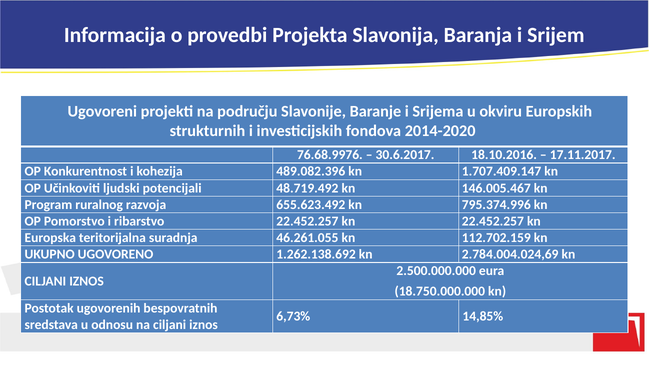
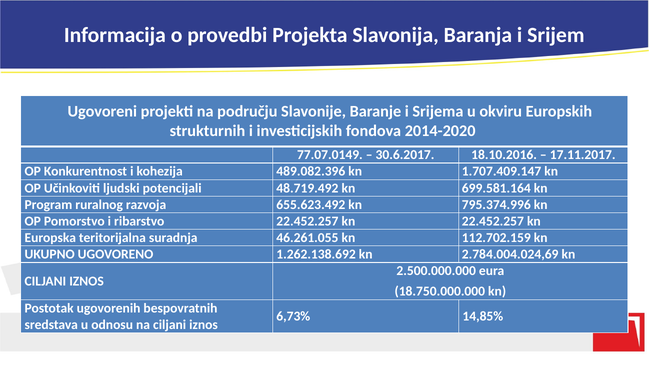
76.68.9976: 76.68.9976 -> 77.07.0149
146.005.467: 146.005.467 -> 699.581.164
